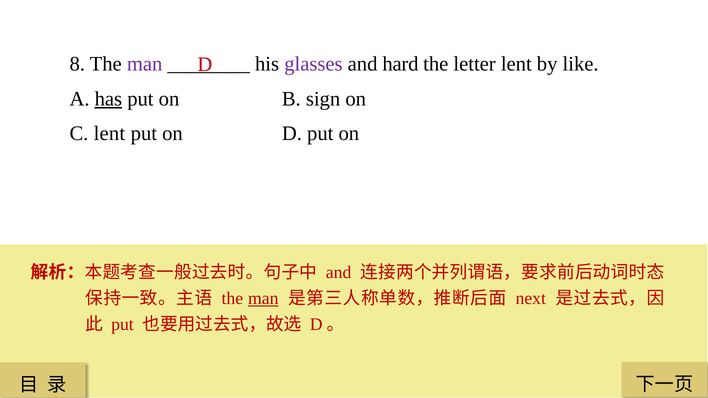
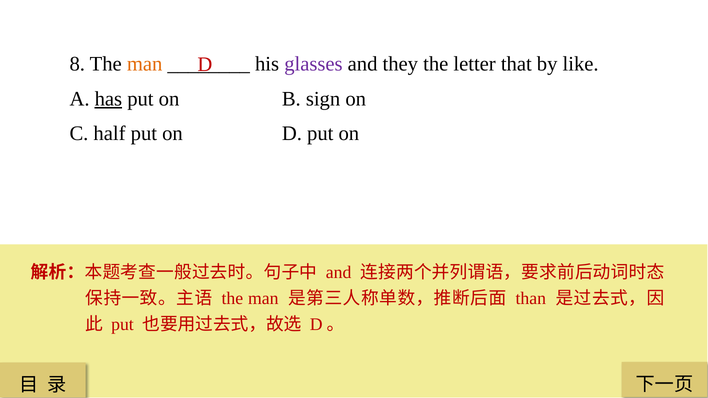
man at (145, 64) colour: purple -> orange
hard: hard -> they
letter lent: lent -> that
C lent: lent -> half
man at (263, 299) underline: present -> none
next: next -> than
